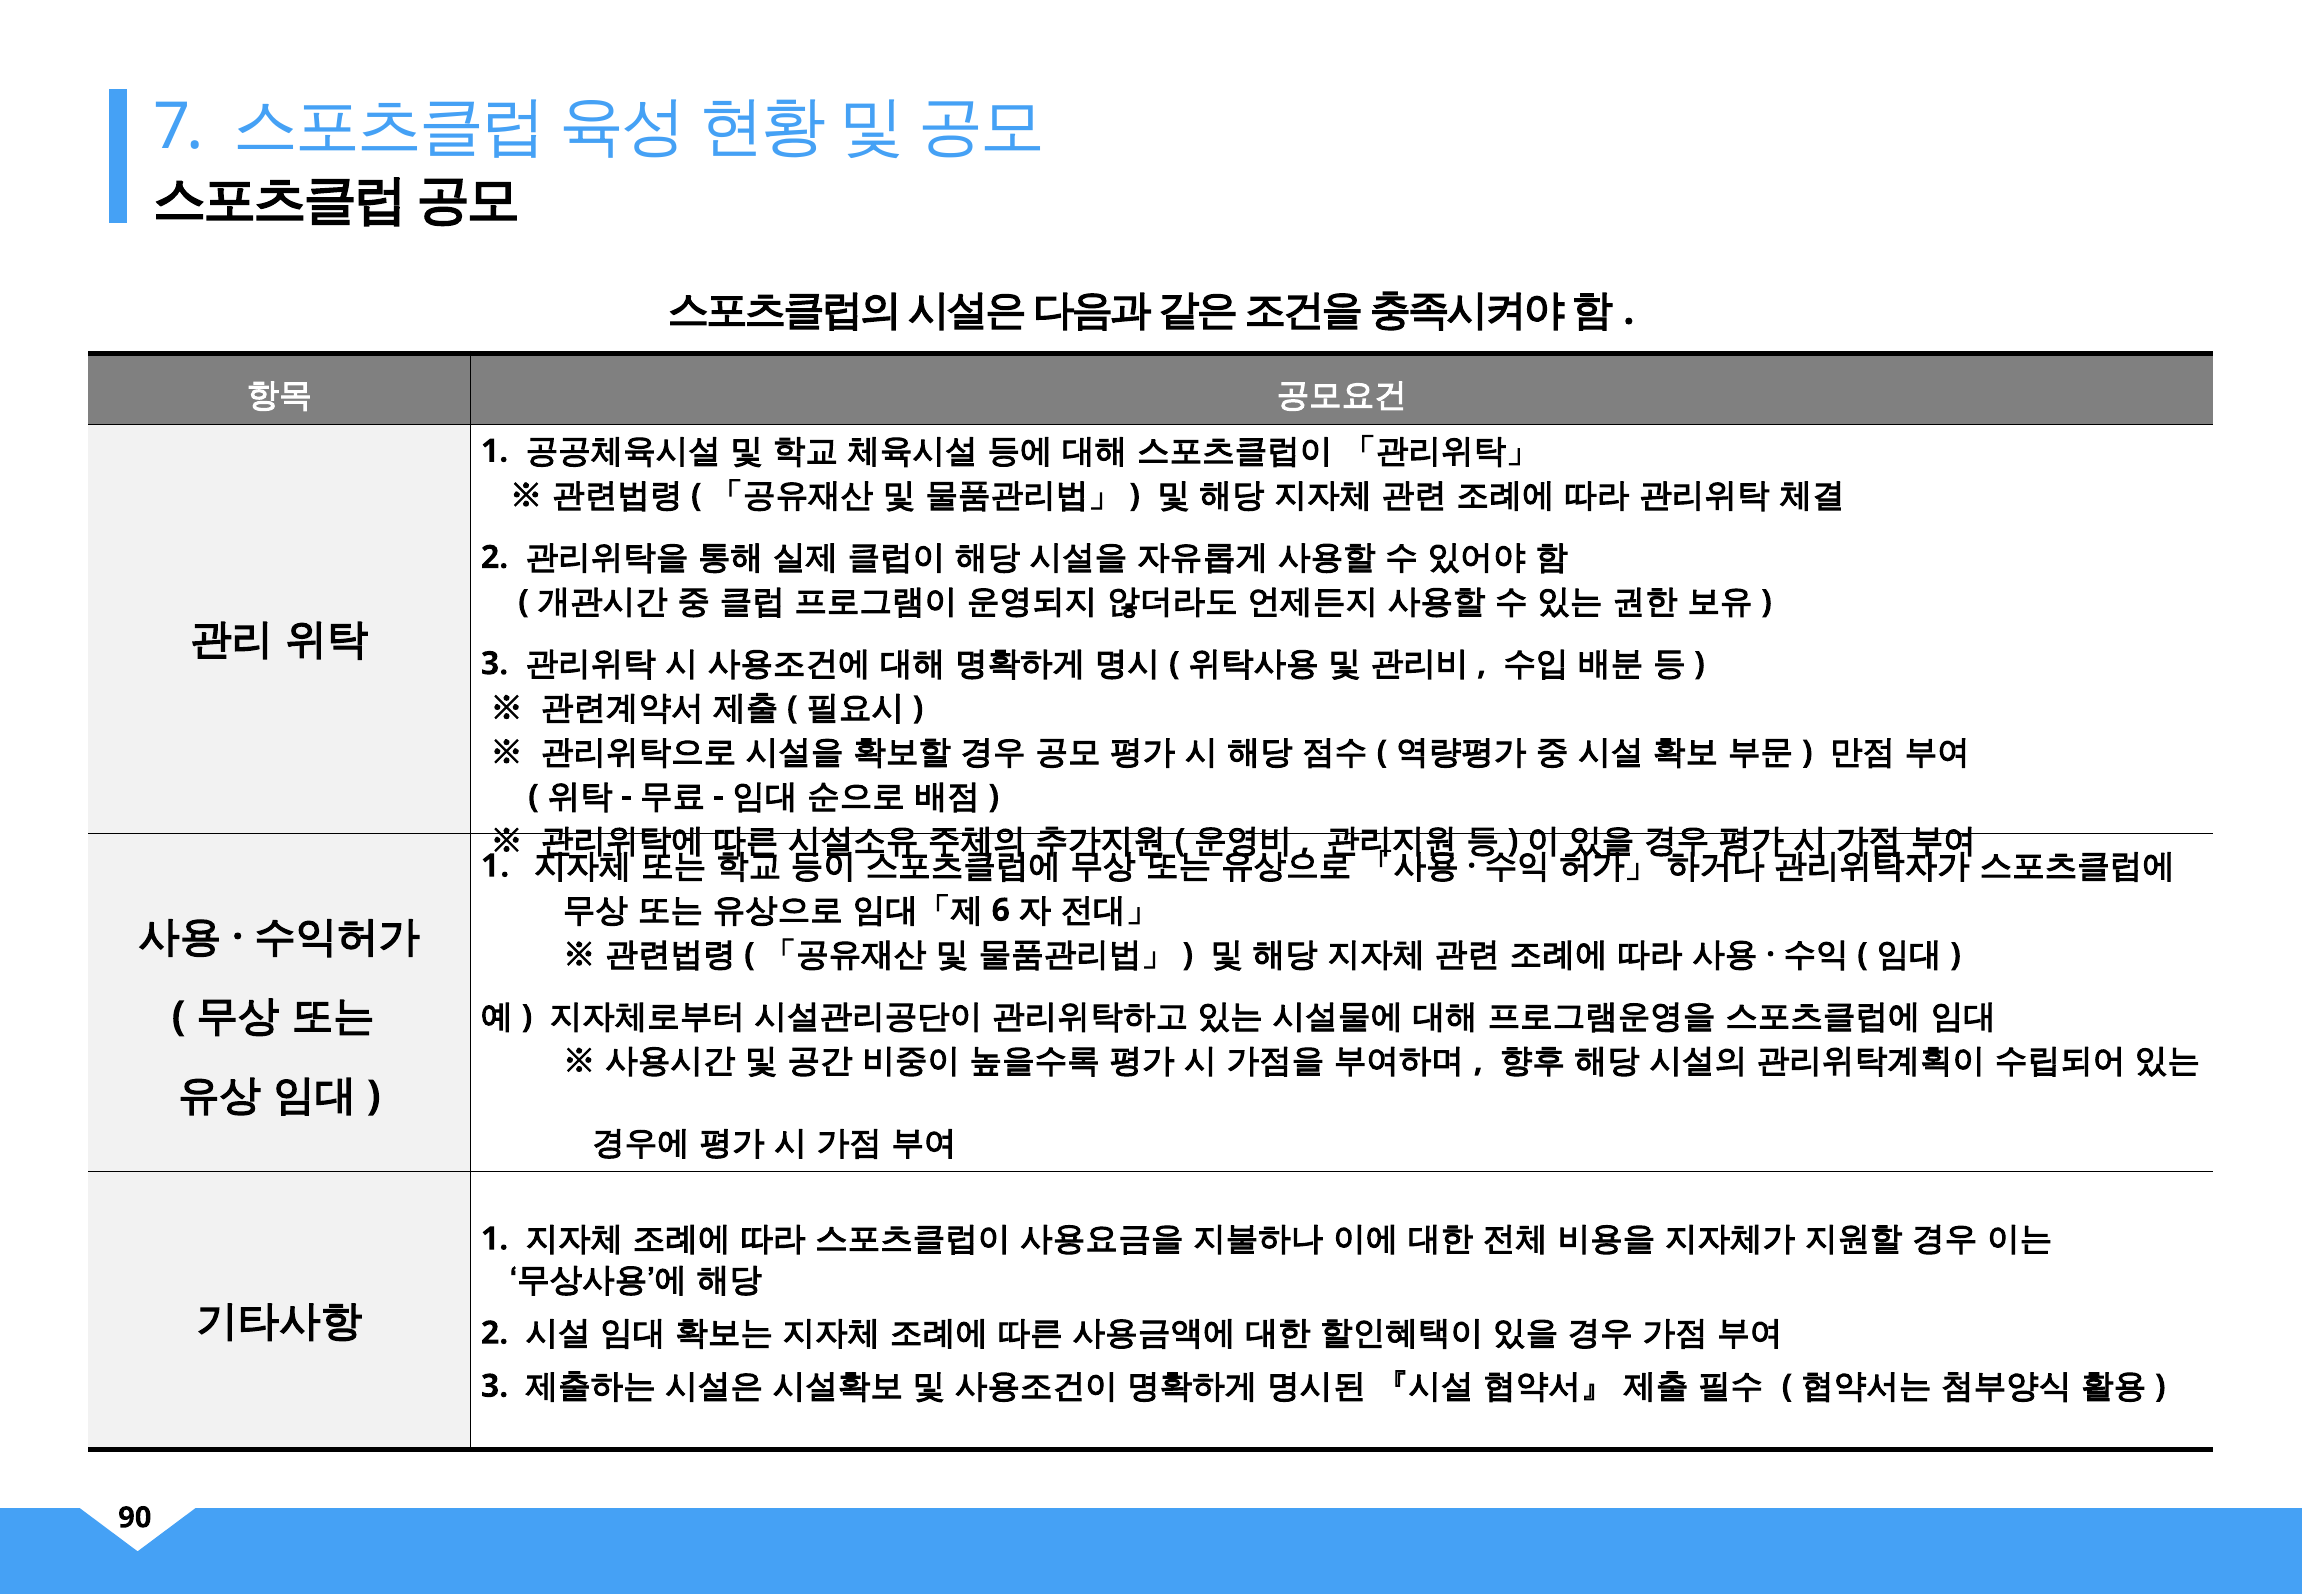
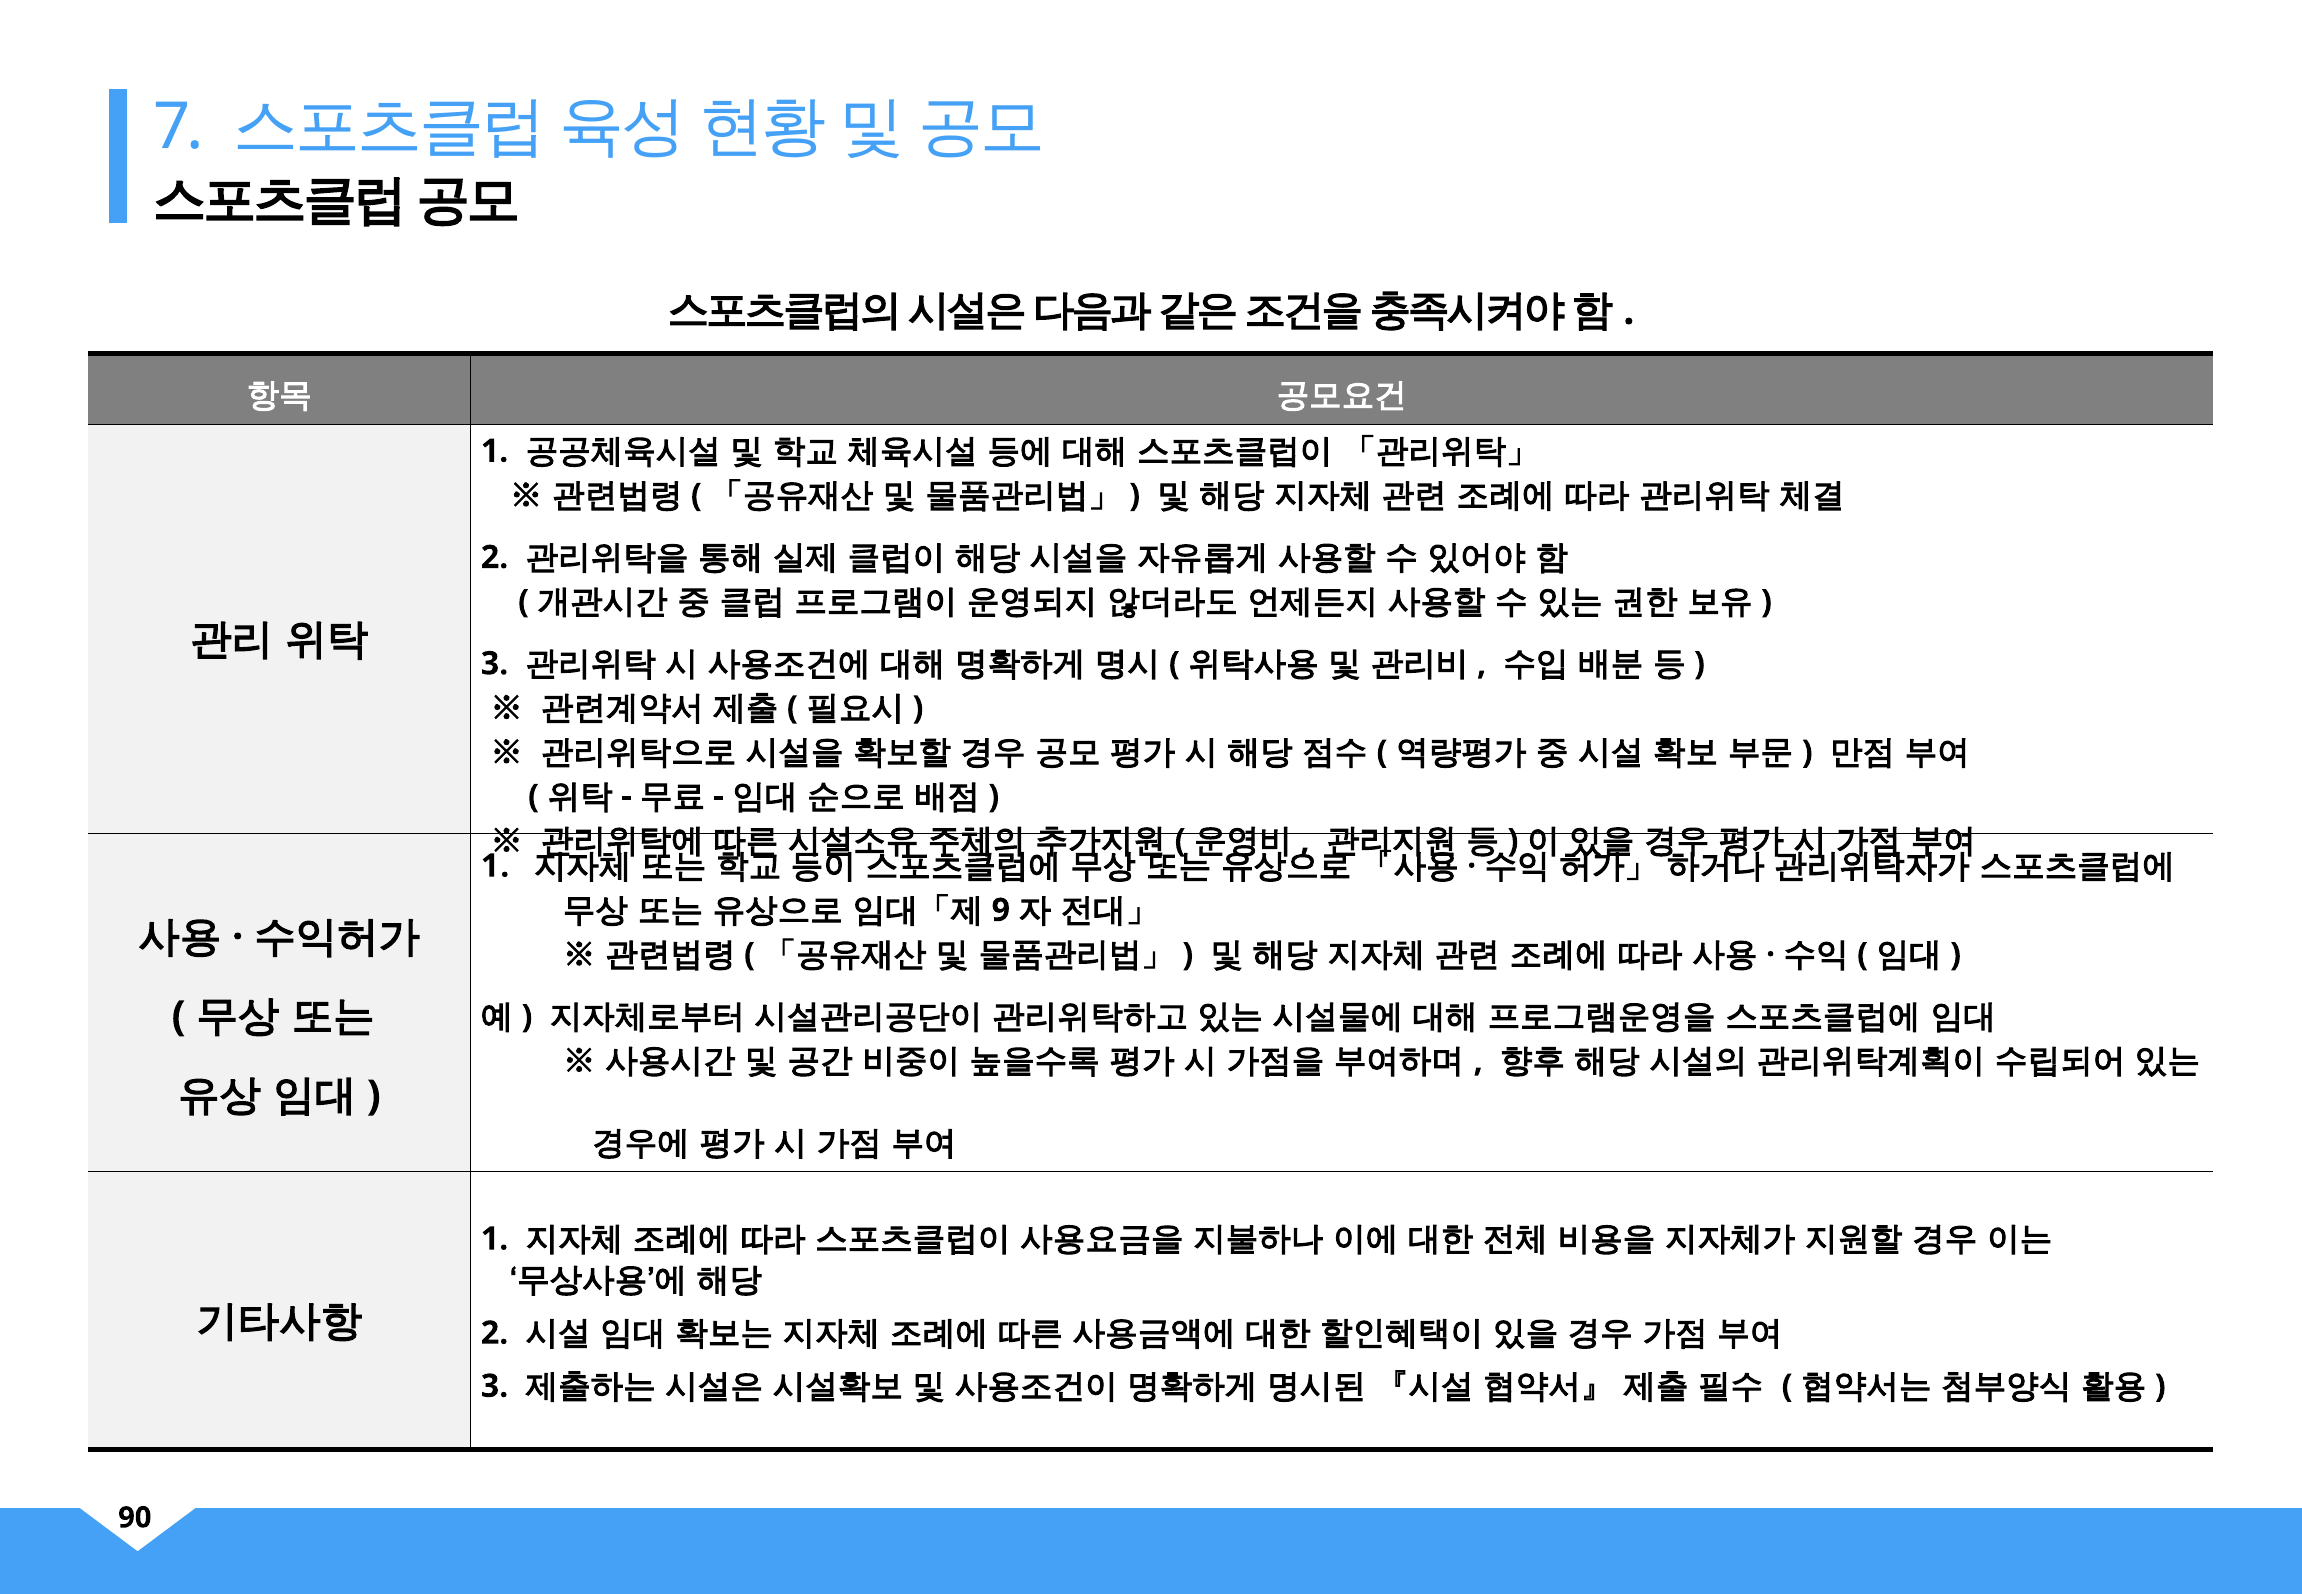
6: 6 -> 9
